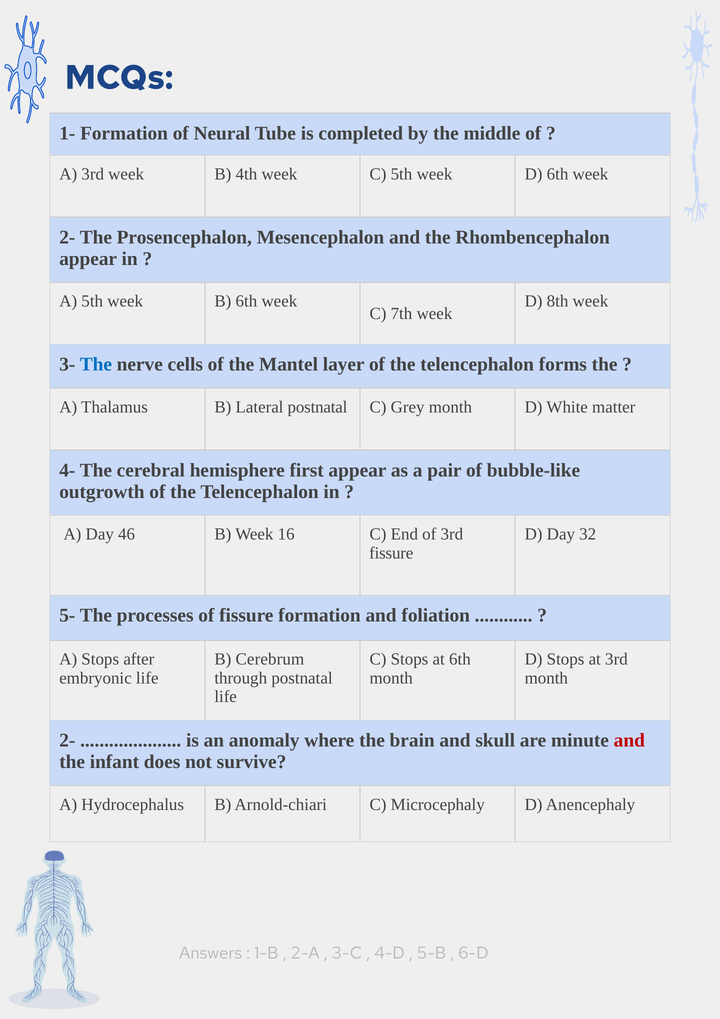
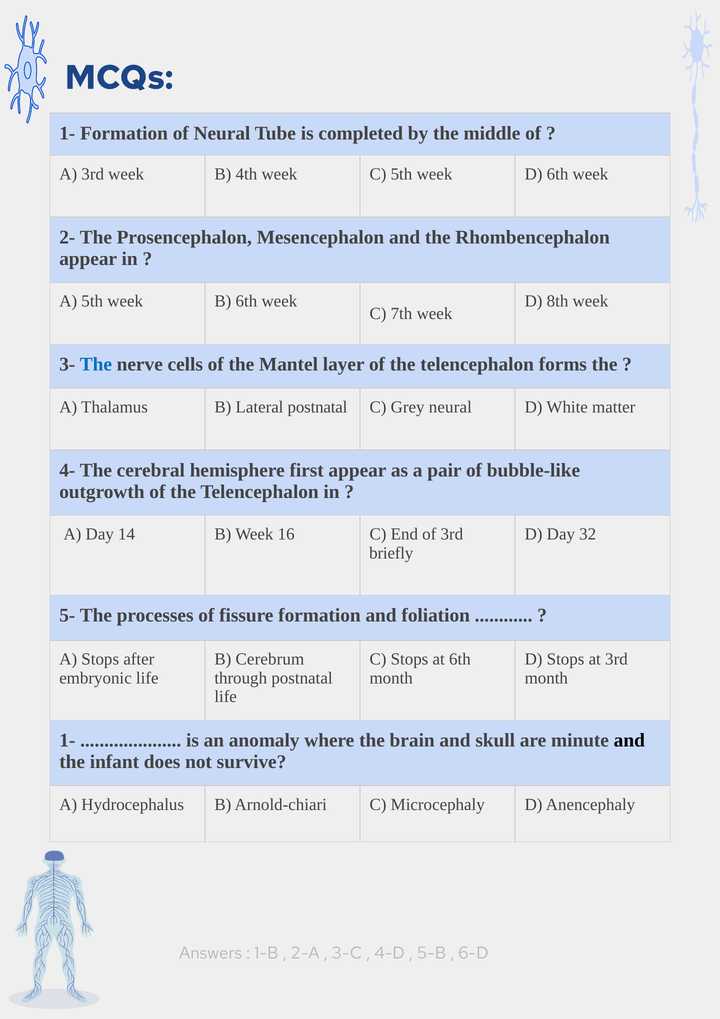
Grey month: month -> neural
46: 46 -> 14
fissure at (391, 553): fissure -> briefly
2- at (67, 740): 2- -> 1-
and at (629, 740) colour: red -> black
